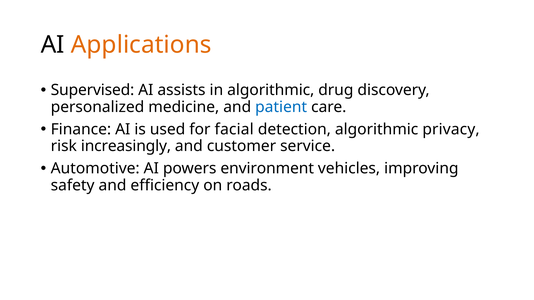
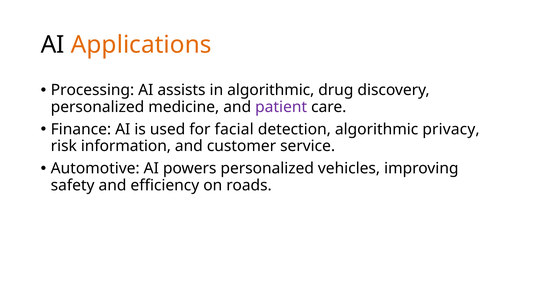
Supervised: Supervised -> Processing
patient colour: blue -> purple
increasingly: increasingly -> information
powers environment: environment -> personalized
